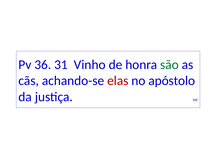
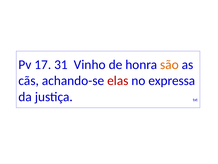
36: 36 -> 17
são colour: green -> orange
apóstolo: apóstolo -> expressa
